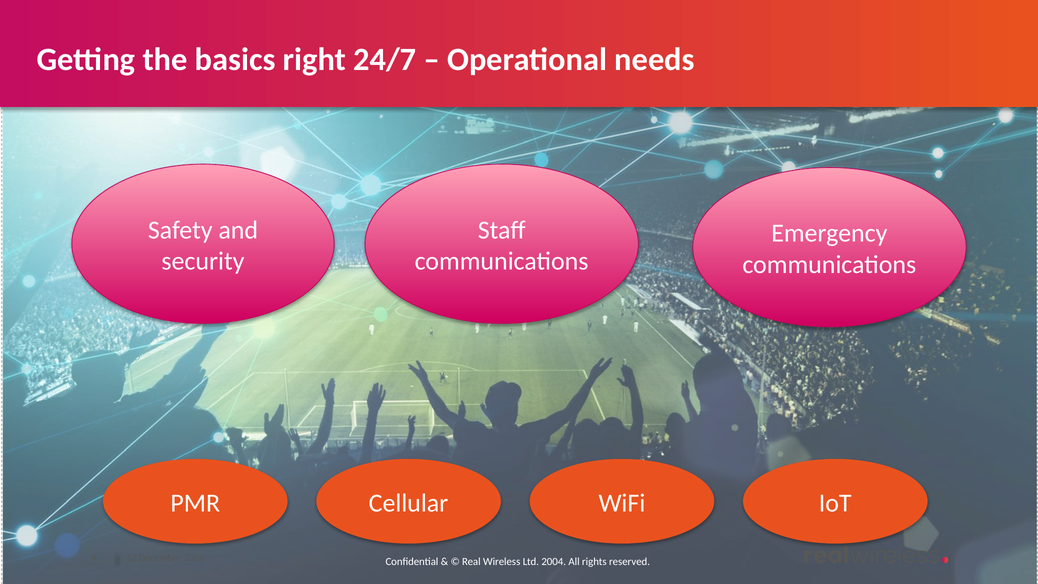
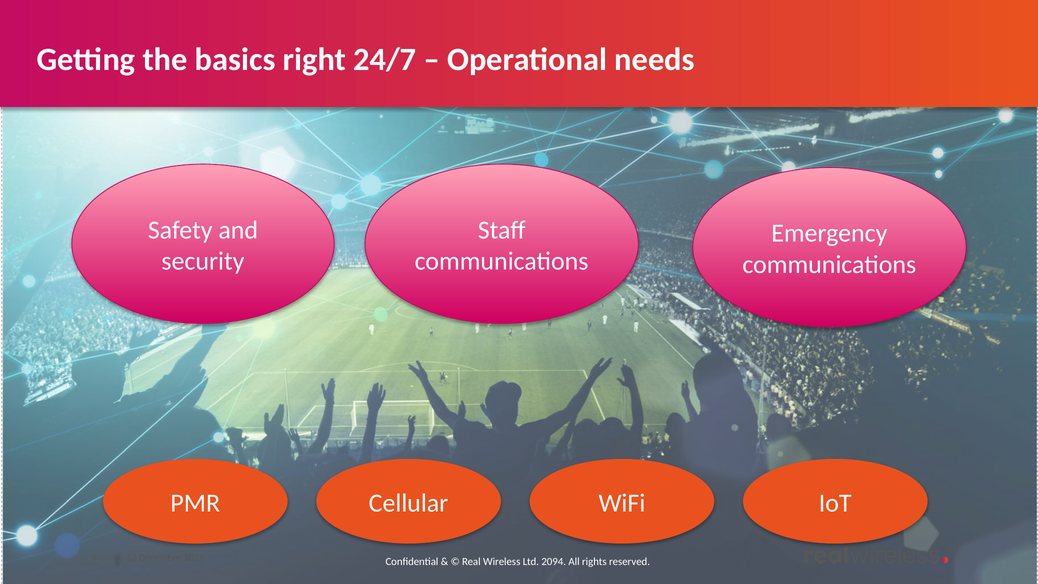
2004: 2004 -> 2094
